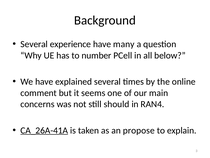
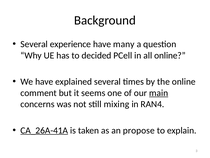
number: number -> decided
all below: below -> online
main underline: none -> present
should: should -> mixing
